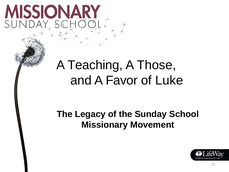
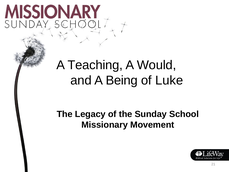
Those: Those -> Would
Favor: Favor -> Being
